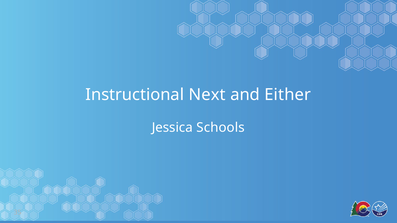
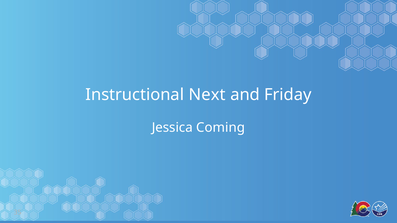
Either: Either -> Friday
Schools: Schools -> Coming
